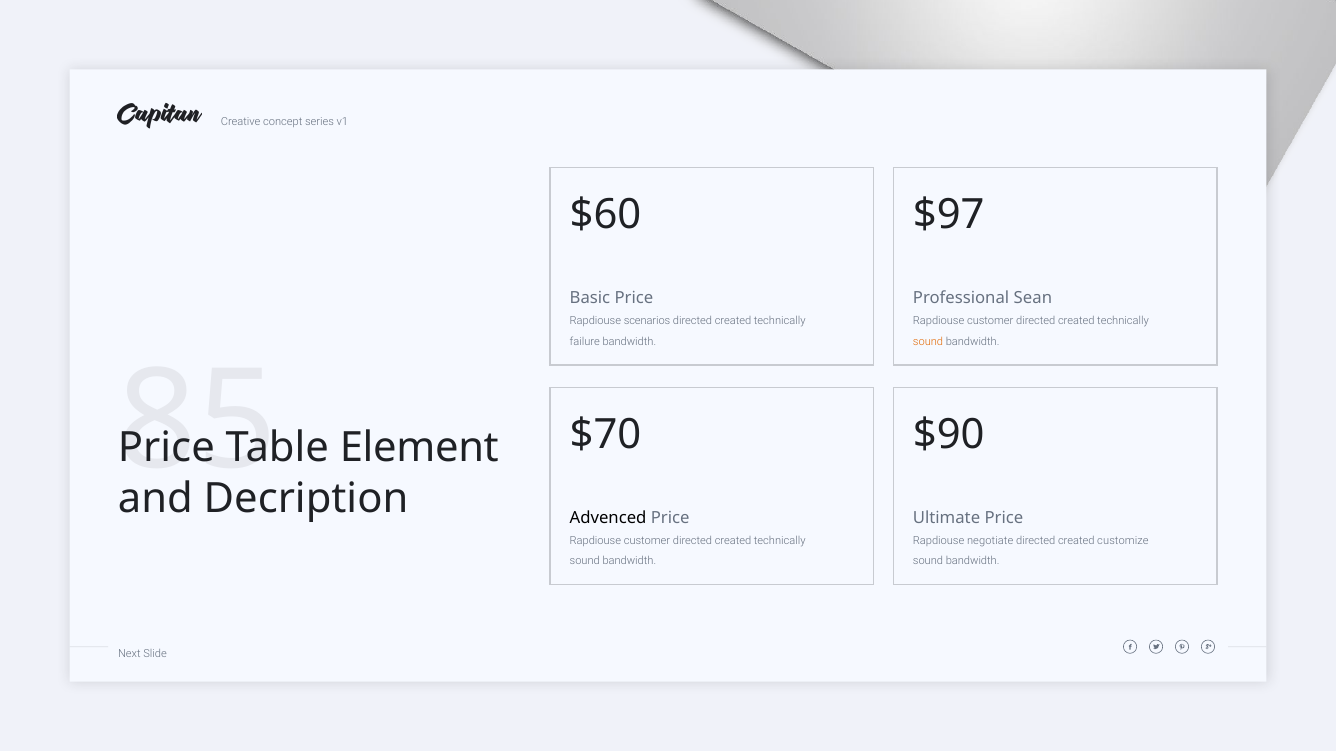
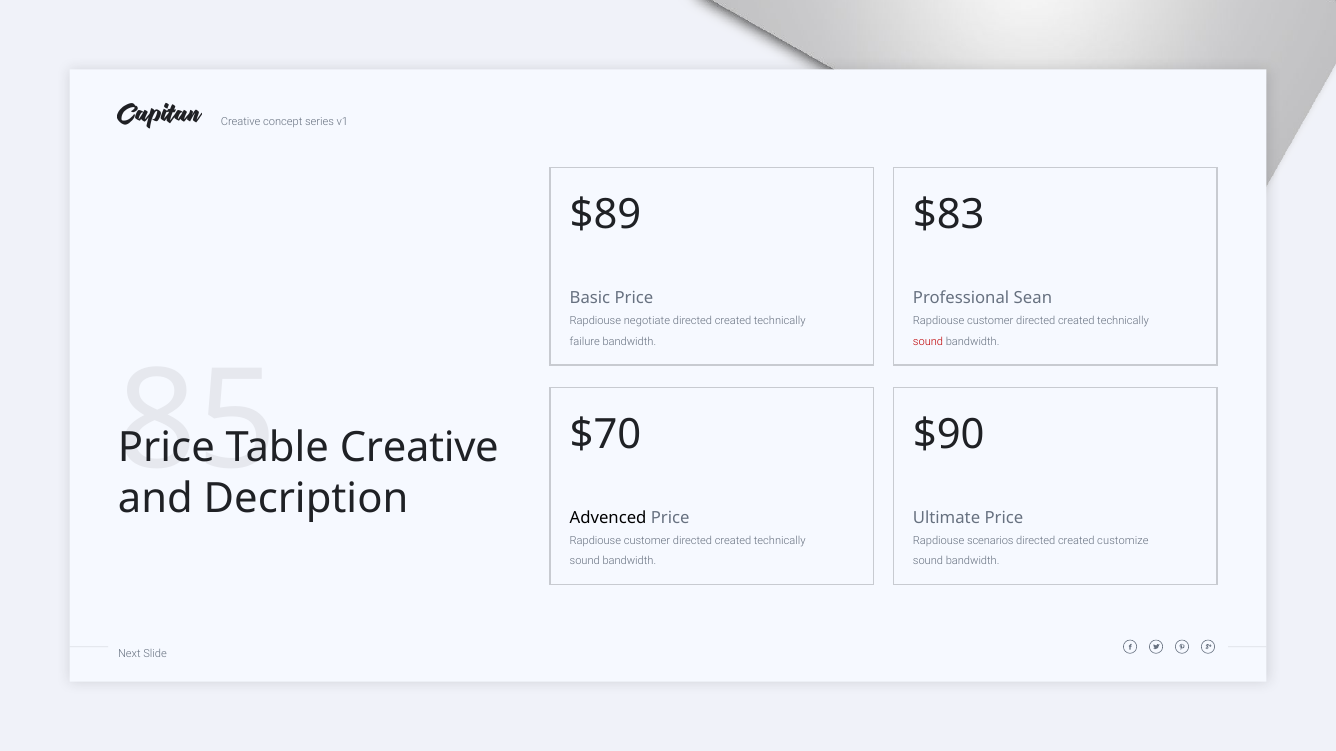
$60: $60 -> $89
$97: $97 -> $83
scenarios: scenarios -> negotiate
sound at (928, 342) colour: orange -> red
Element at (419, 448): Element -> Creative
negotiate: negotiate -> scenarios
